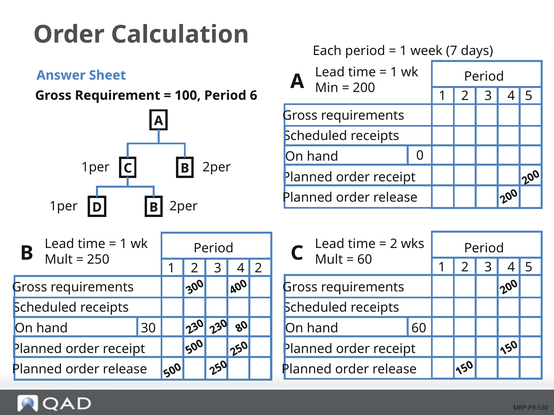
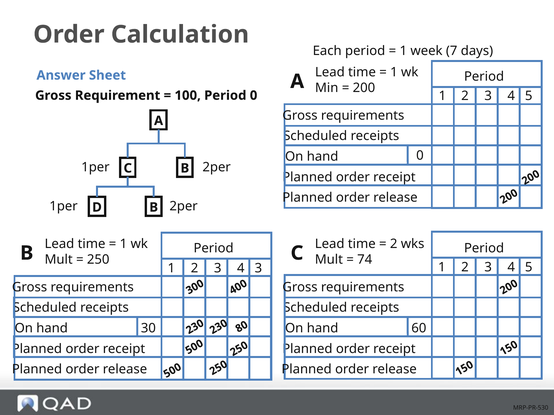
Period 6: 6 -> 0
60 at (365, 260): 60 -> 74
4 2: 2 -> 3
